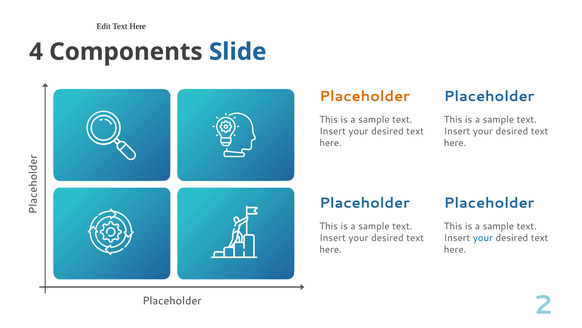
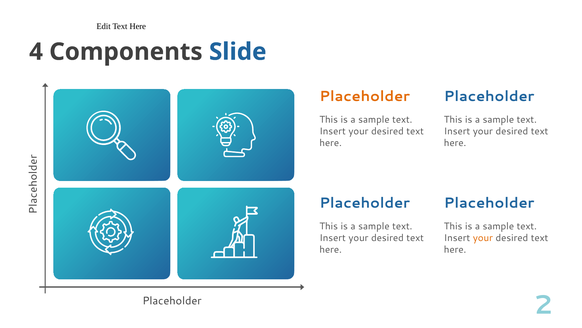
your at (483, 237) colour: blue -> orange
